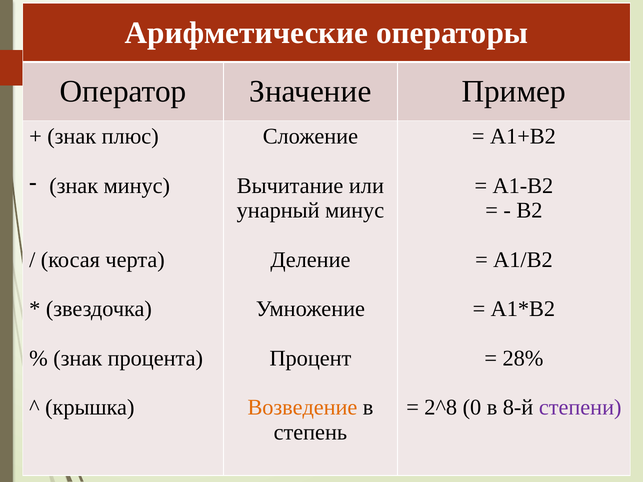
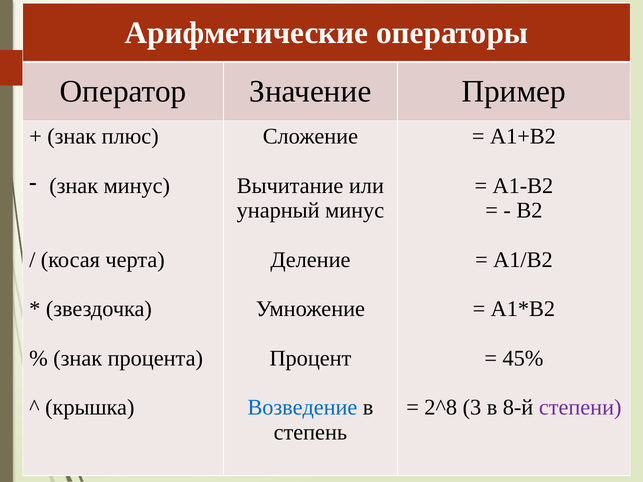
28%: 28% -> 45%
Возведение colour: orange -> blue
0: 0 -> 3
